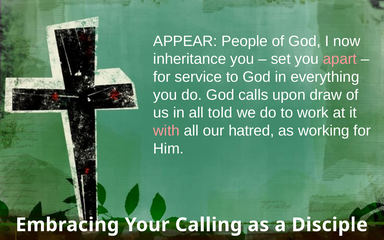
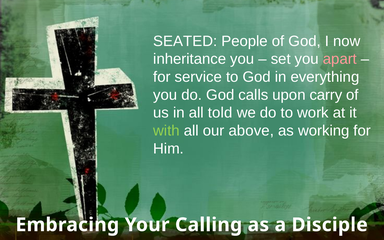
APPEAR: APPEAR -> SEATED
draw: draw -> carry
with colour: pink -> light green
hatred: hatred -> above
